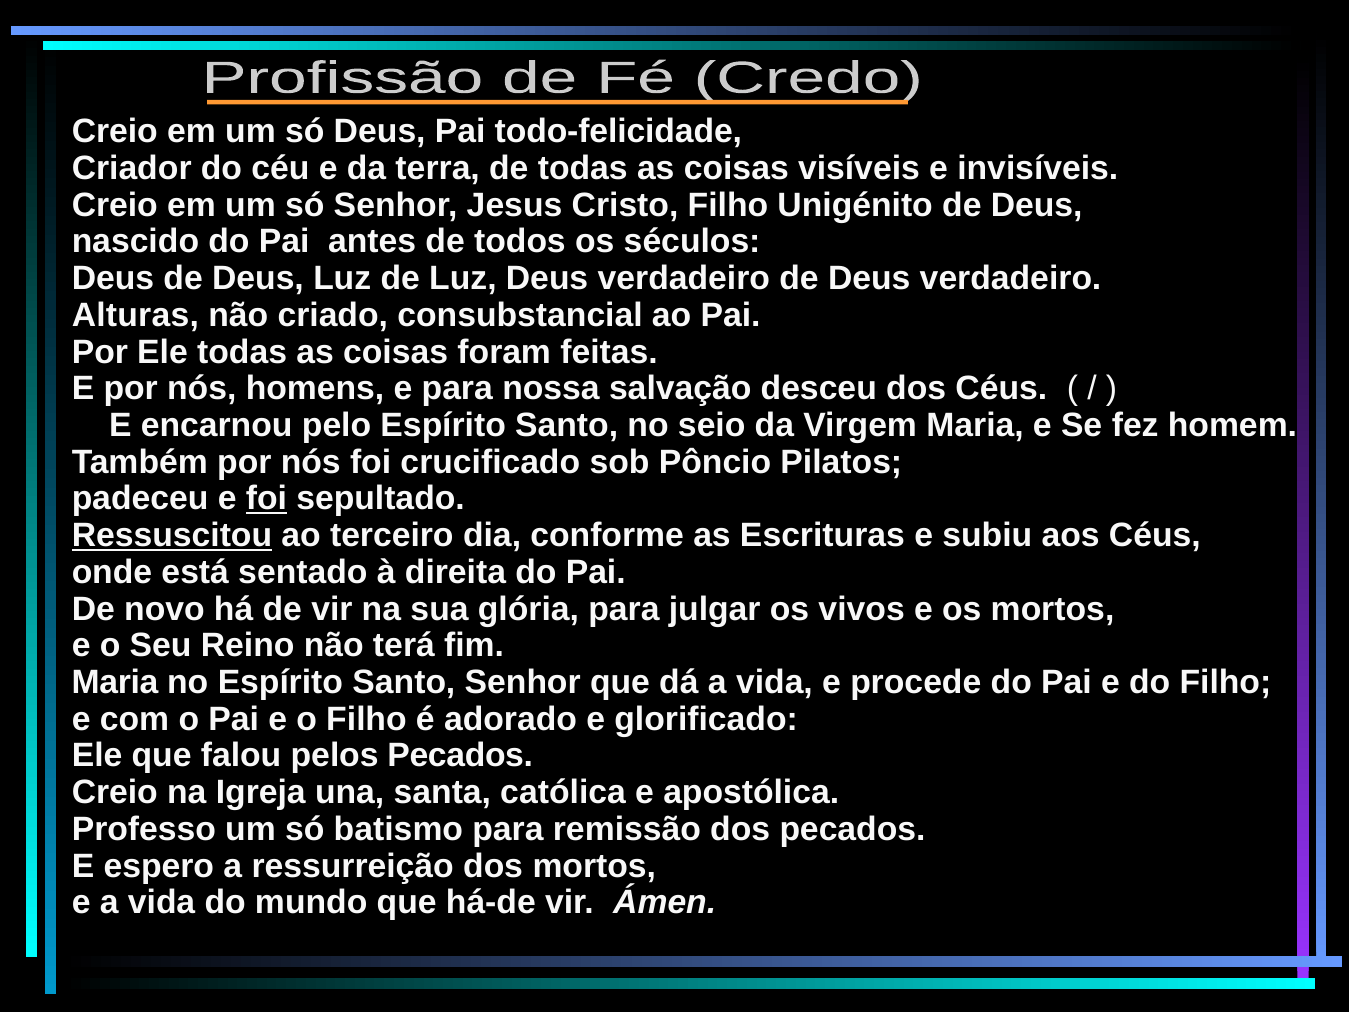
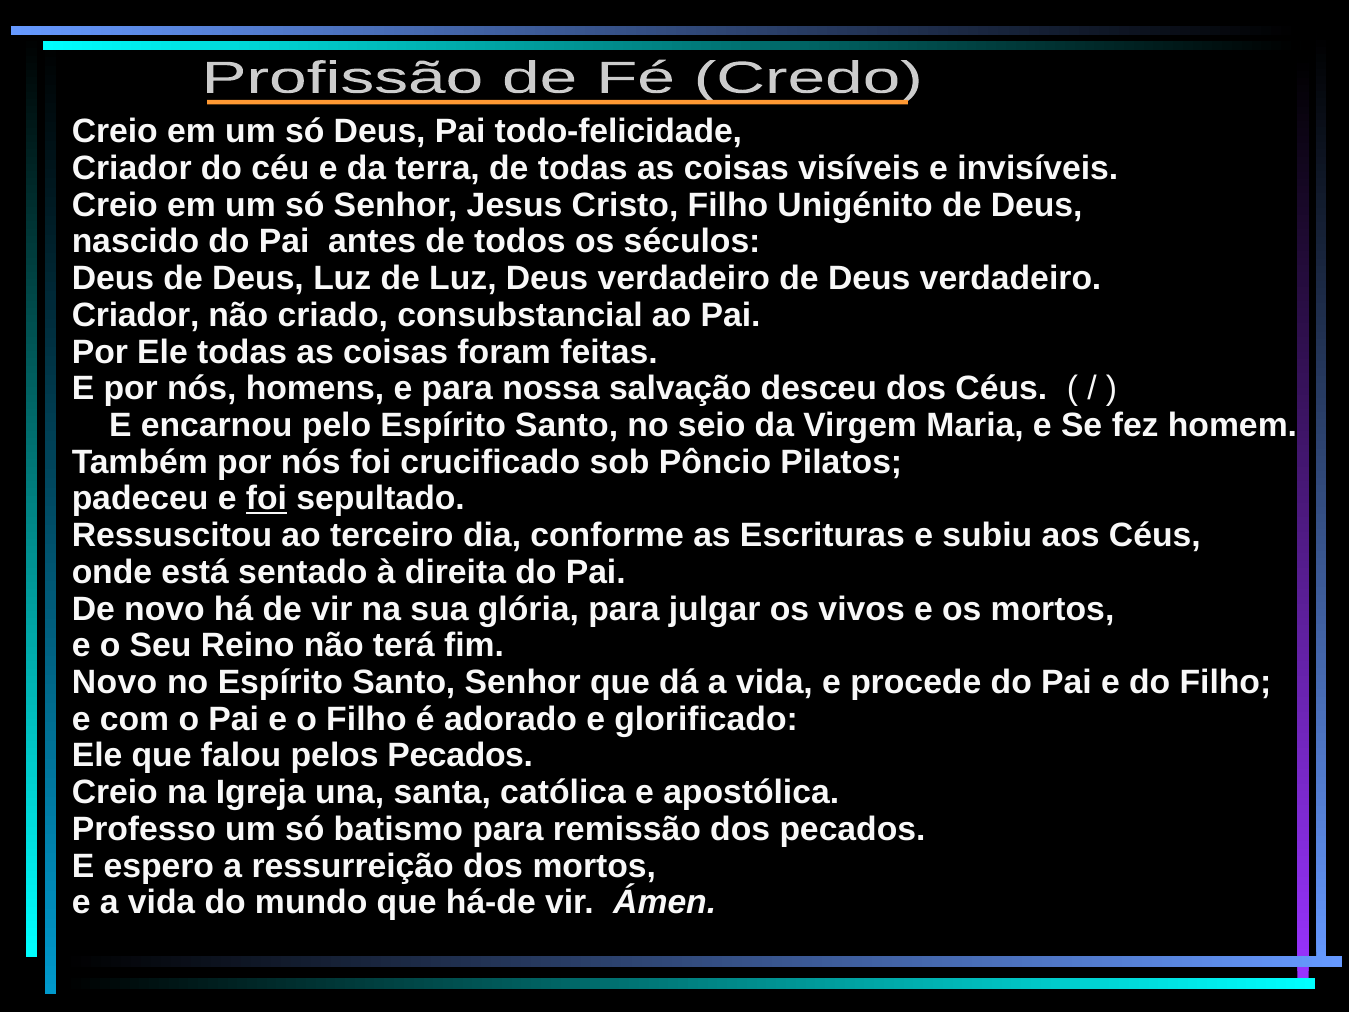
Alturas at (135, 315): Alturas -> Criador
Ressuscitou underline: present -> none
Maria at (115, 682): Maria -> Novo
